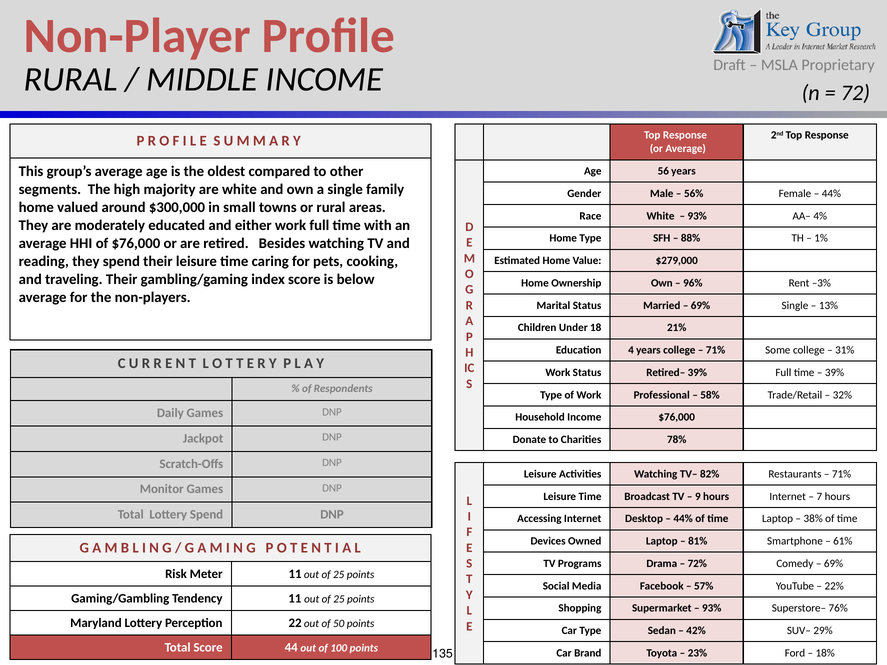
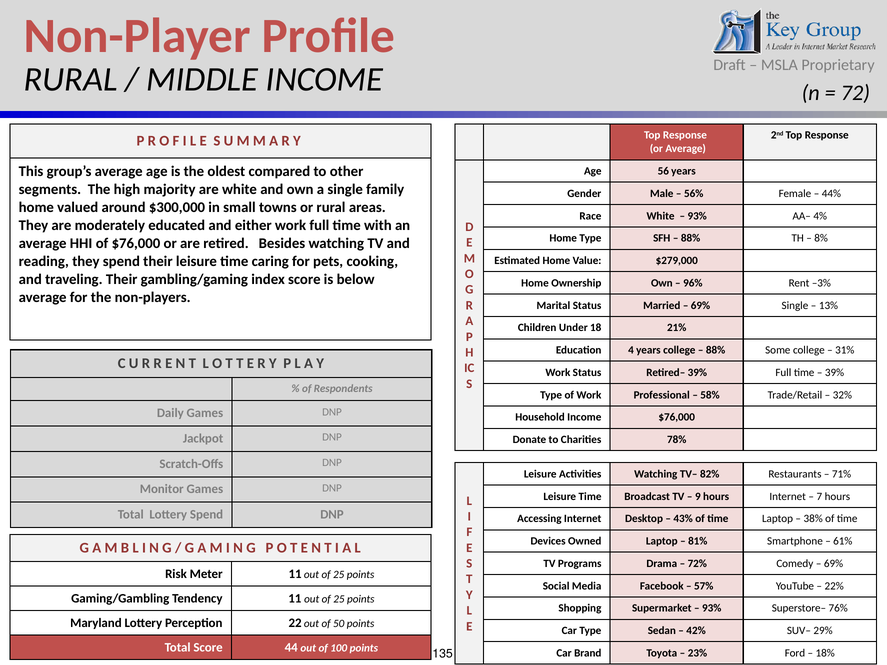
1%: 1% -> 8%
71% at (716, 350): 71% -> 88%
44% at (683, 519): 44% -> 43%
